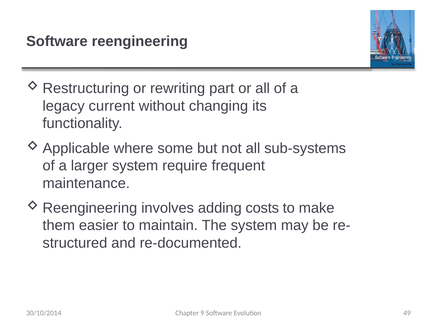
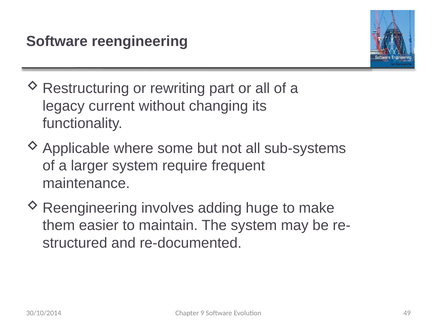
costs: costs -> huge
